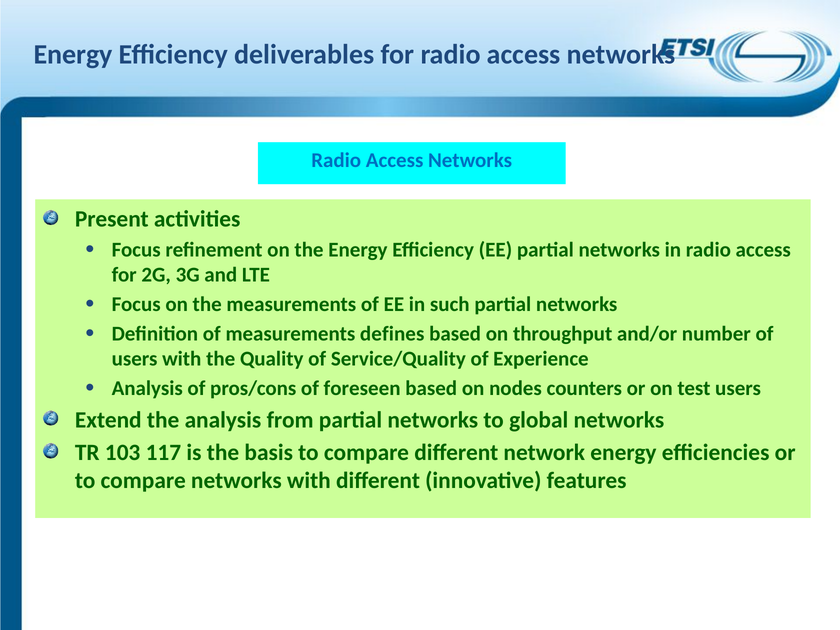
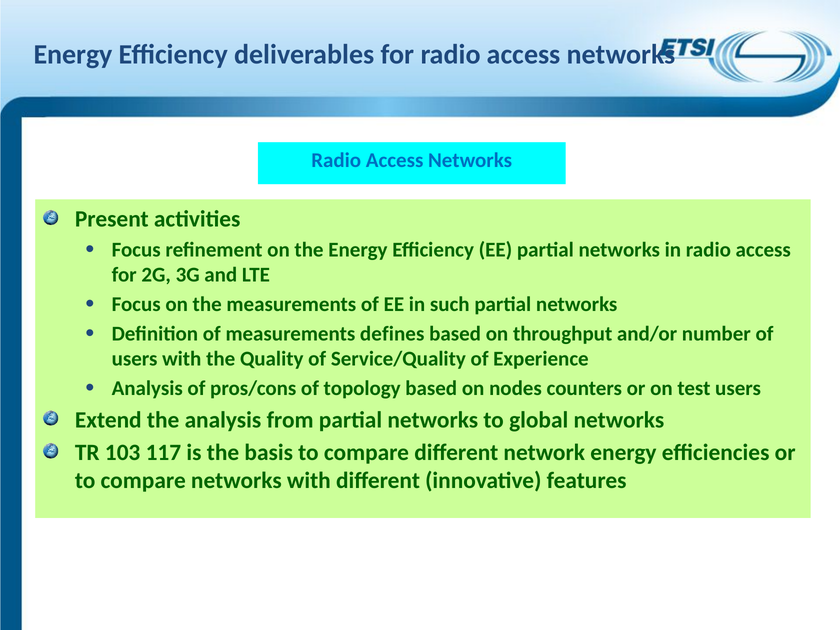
foreseen: foreseen -> topology
